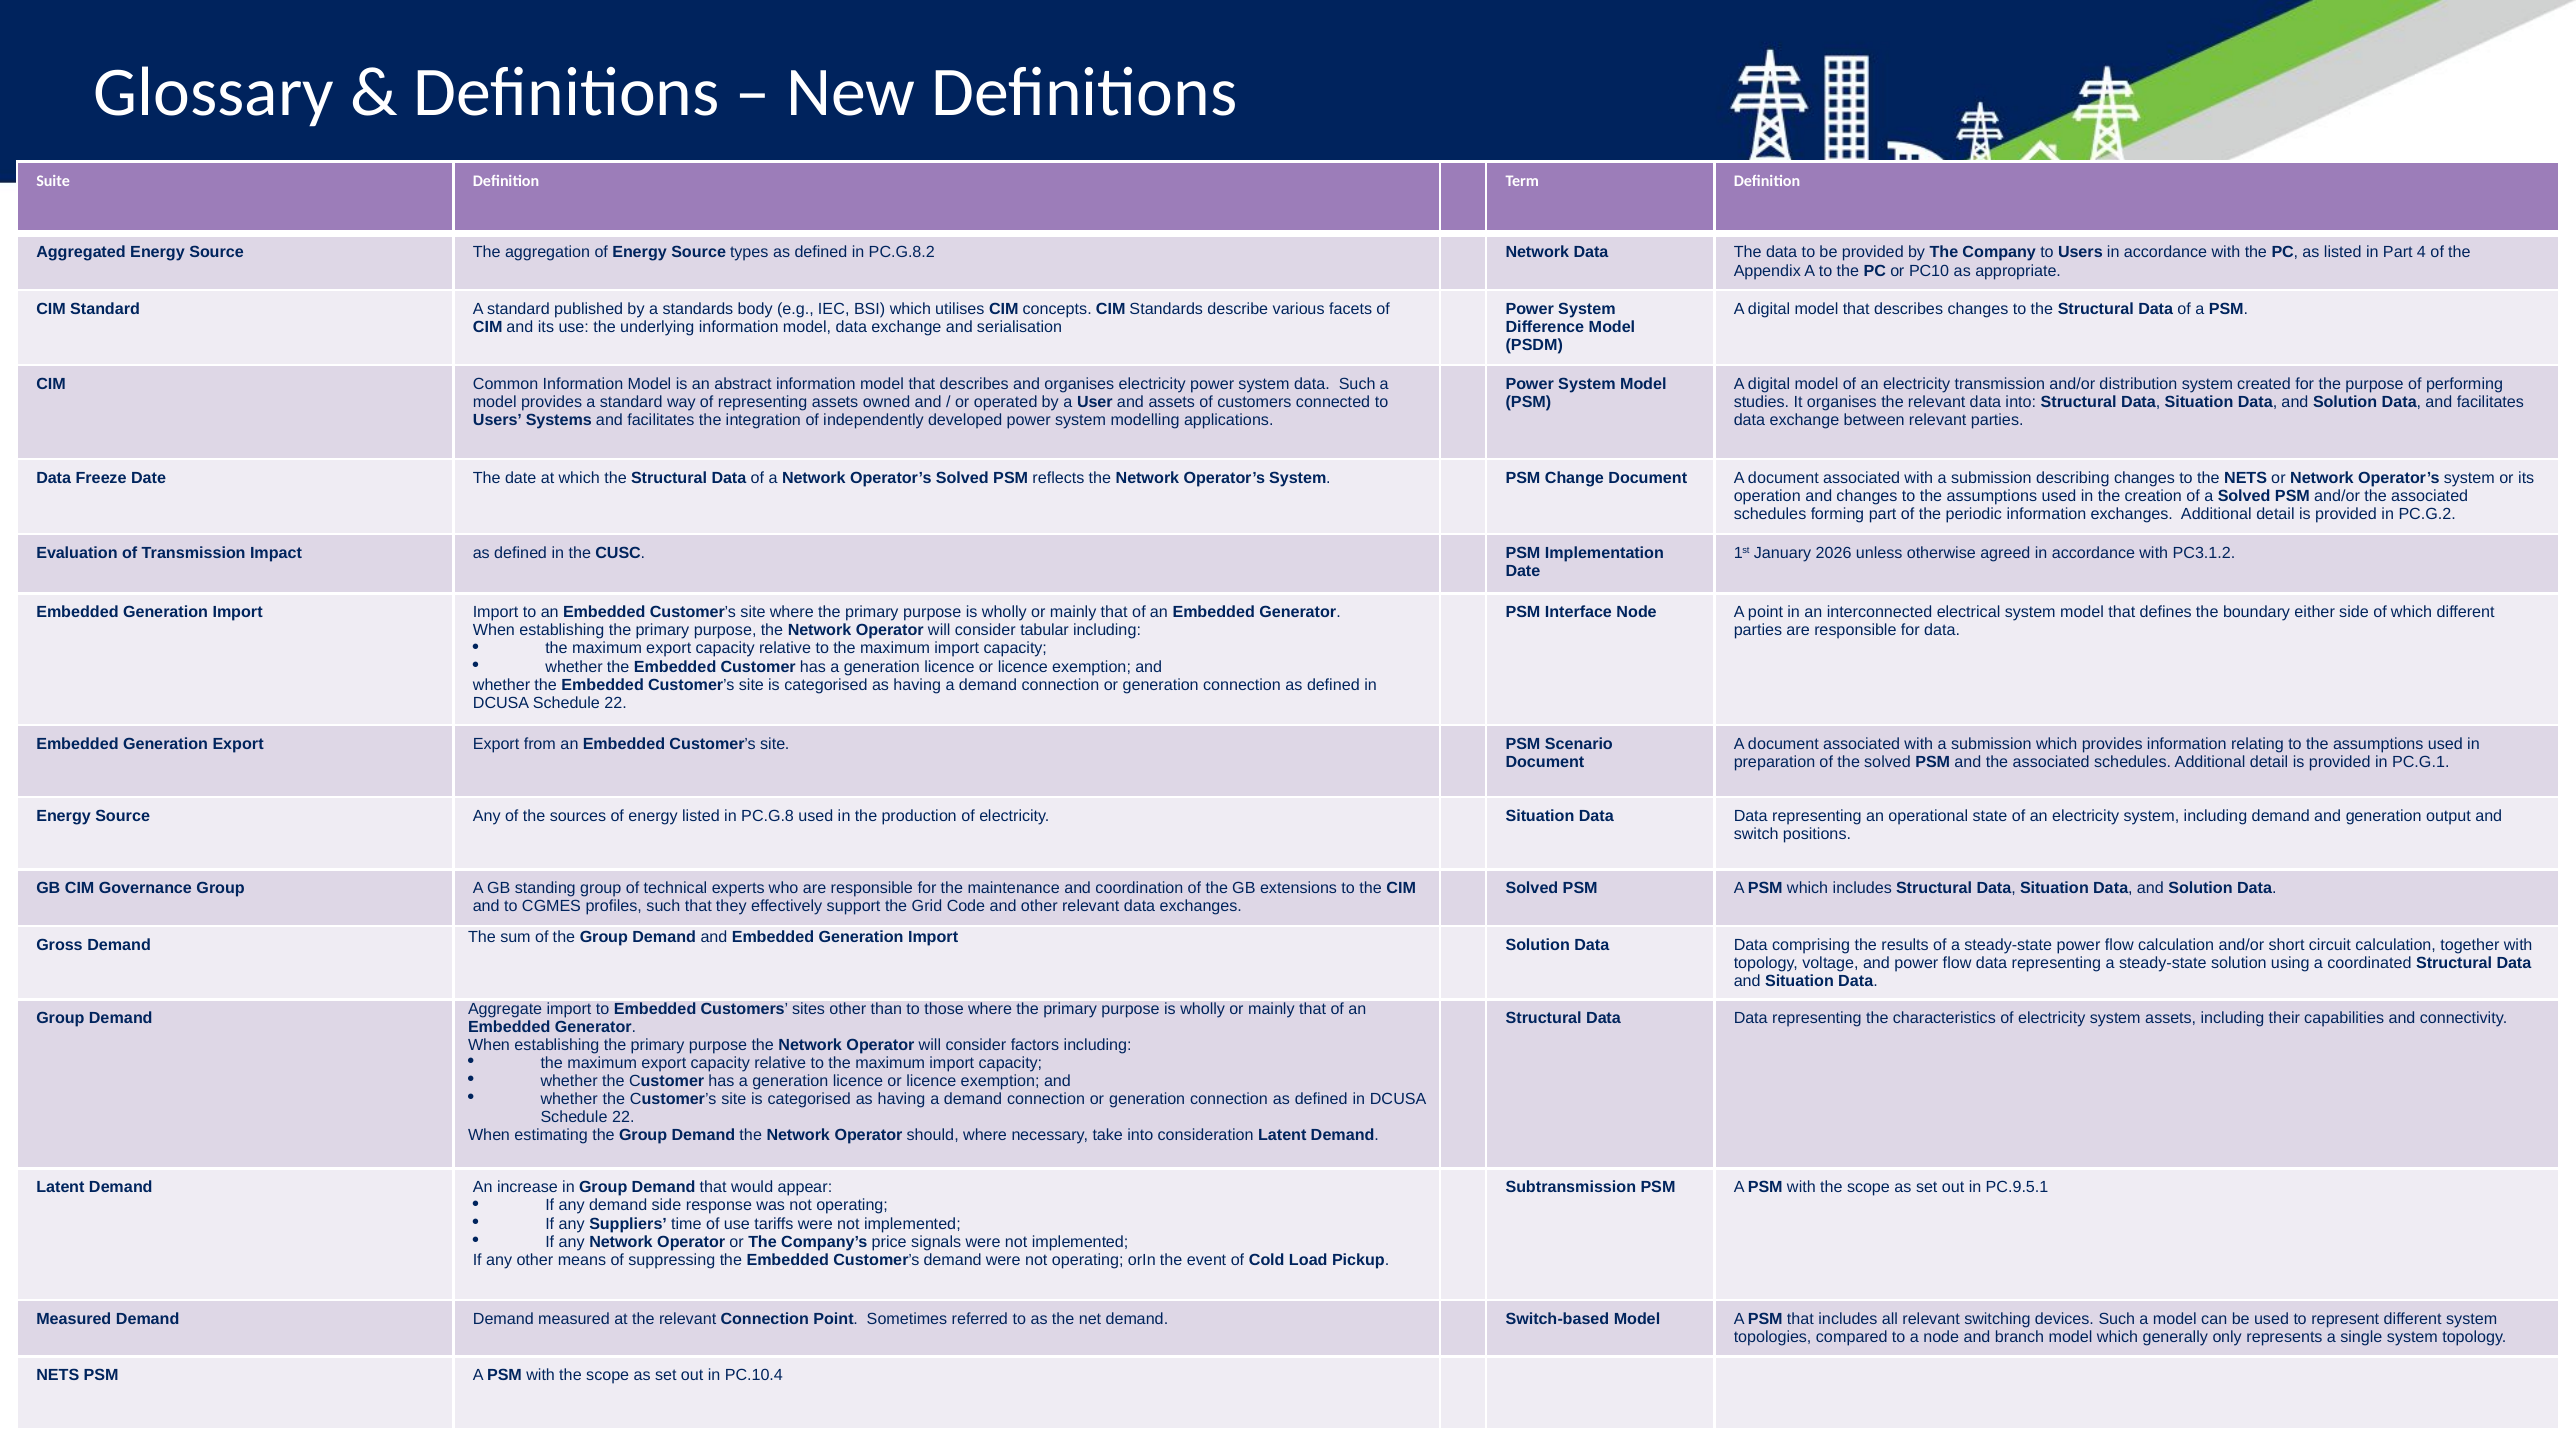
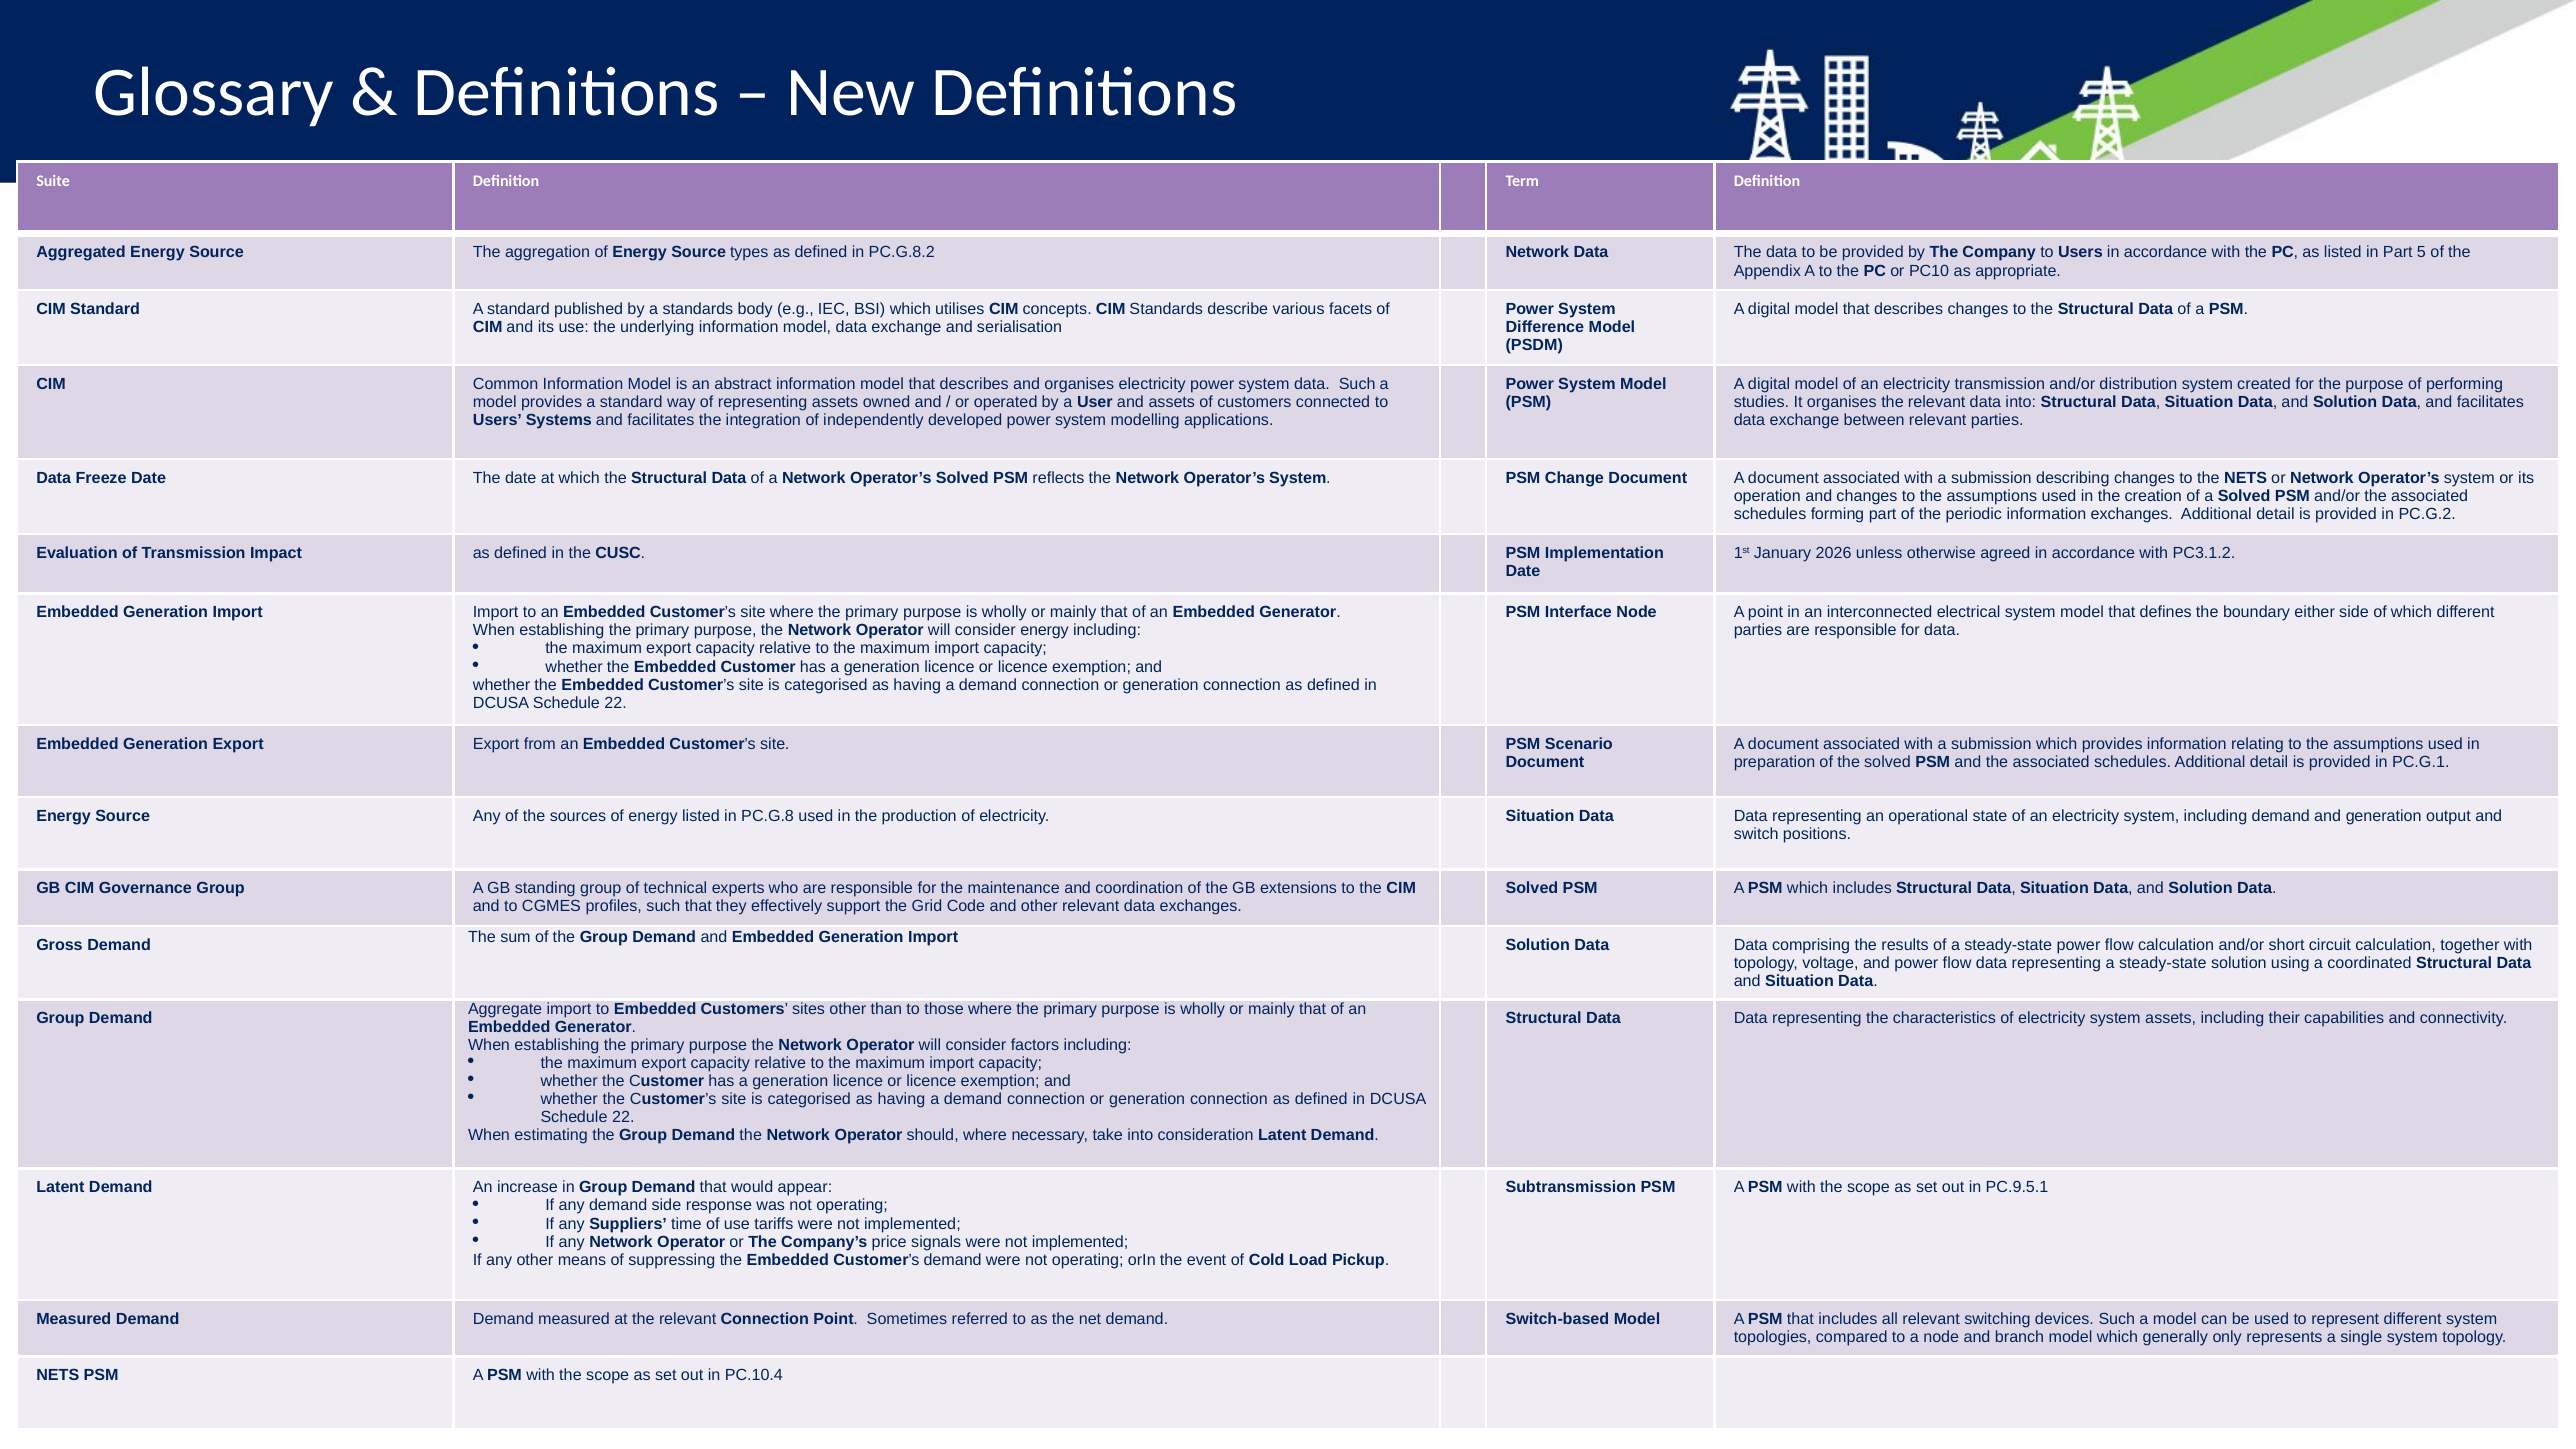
4: 4 -> 5
consider tabular: tabular -> energy
